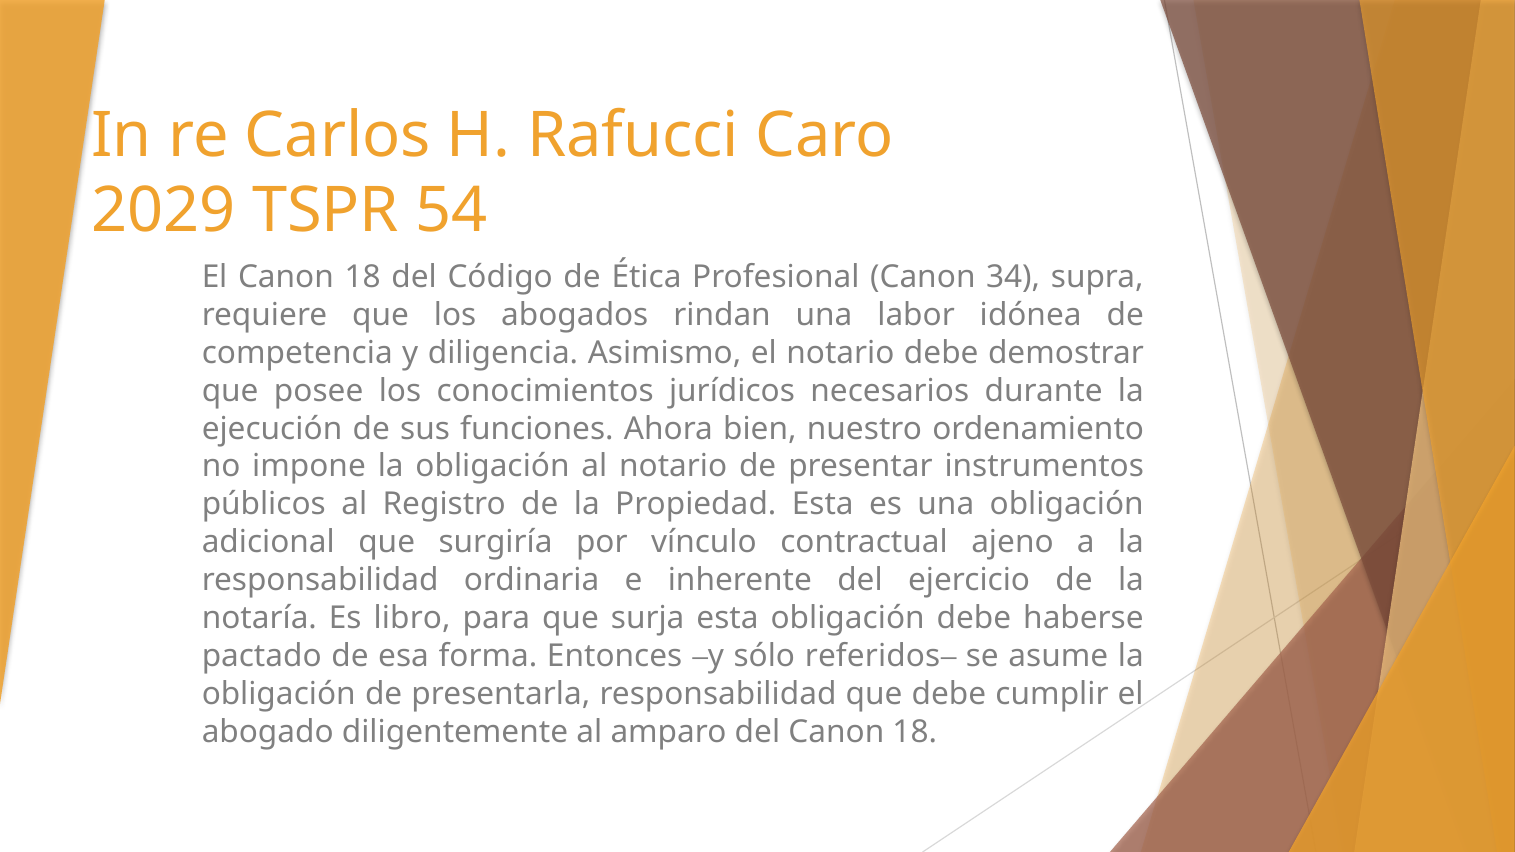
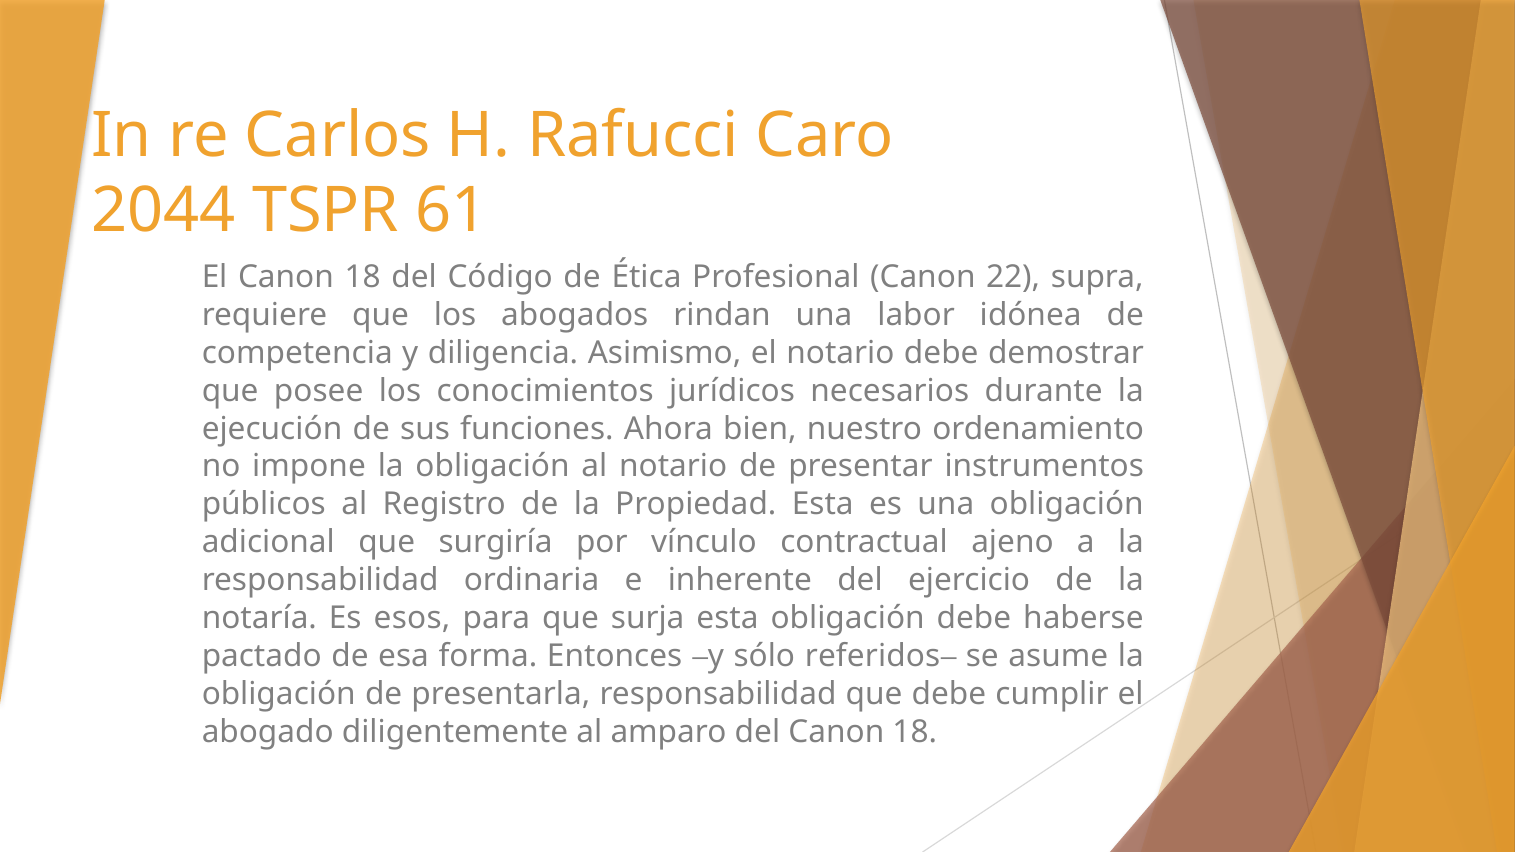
2029: 2029 -> 2044
54: 54 -> 61
34: 34 -> 22
libro: libro -> esos
